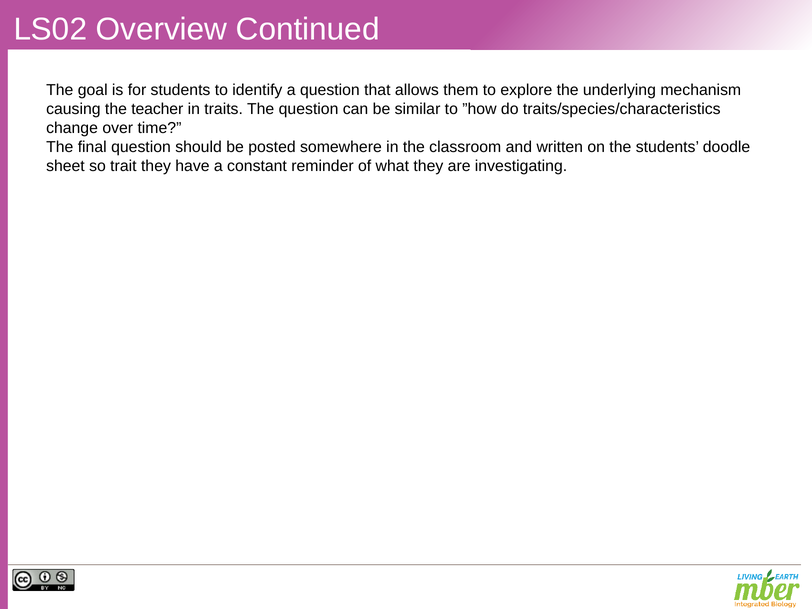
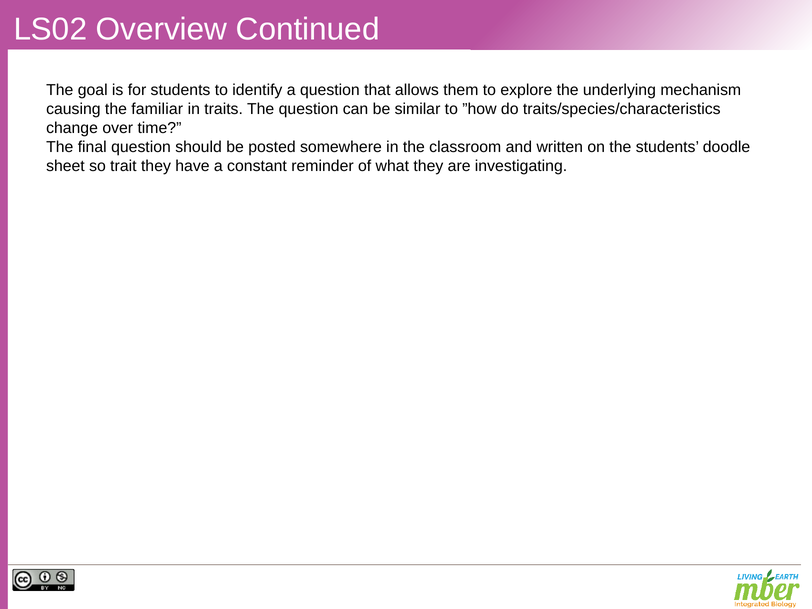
teacher: teacher -> familiar
